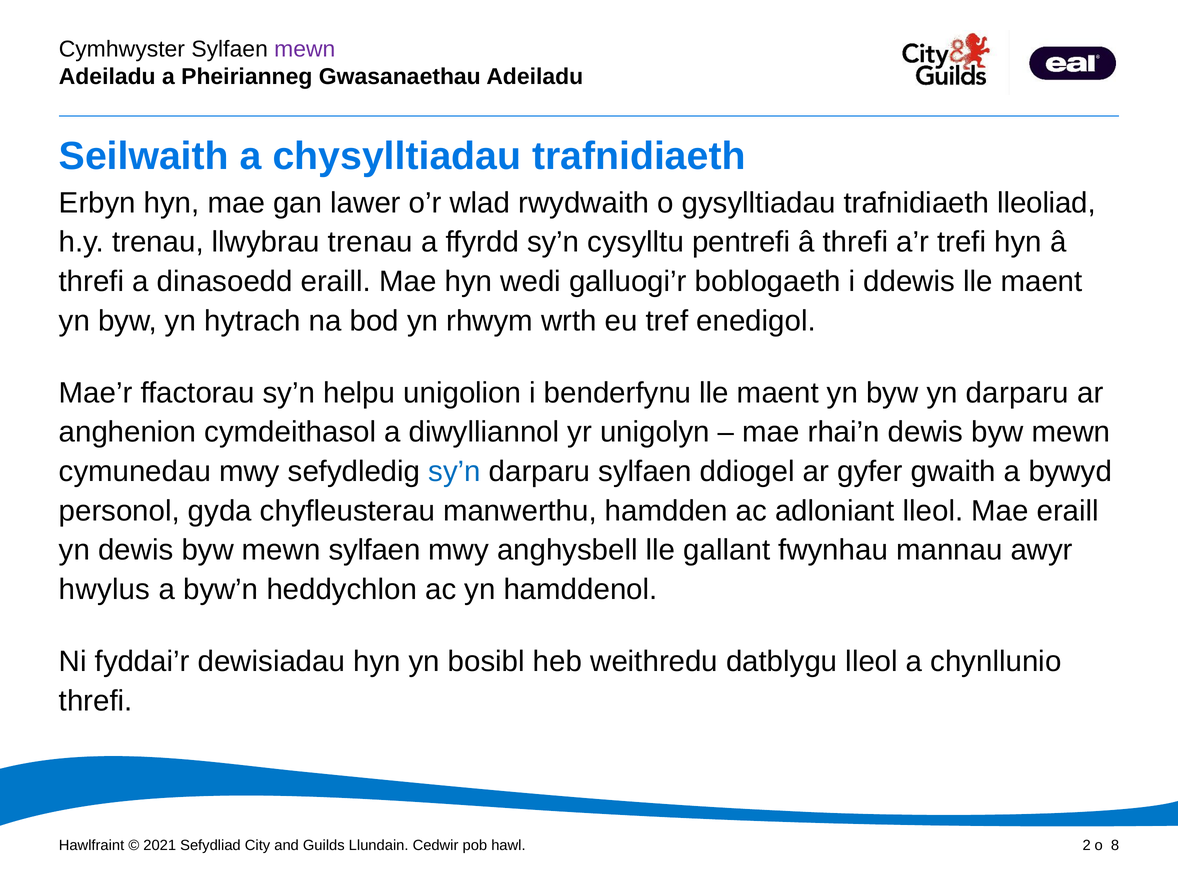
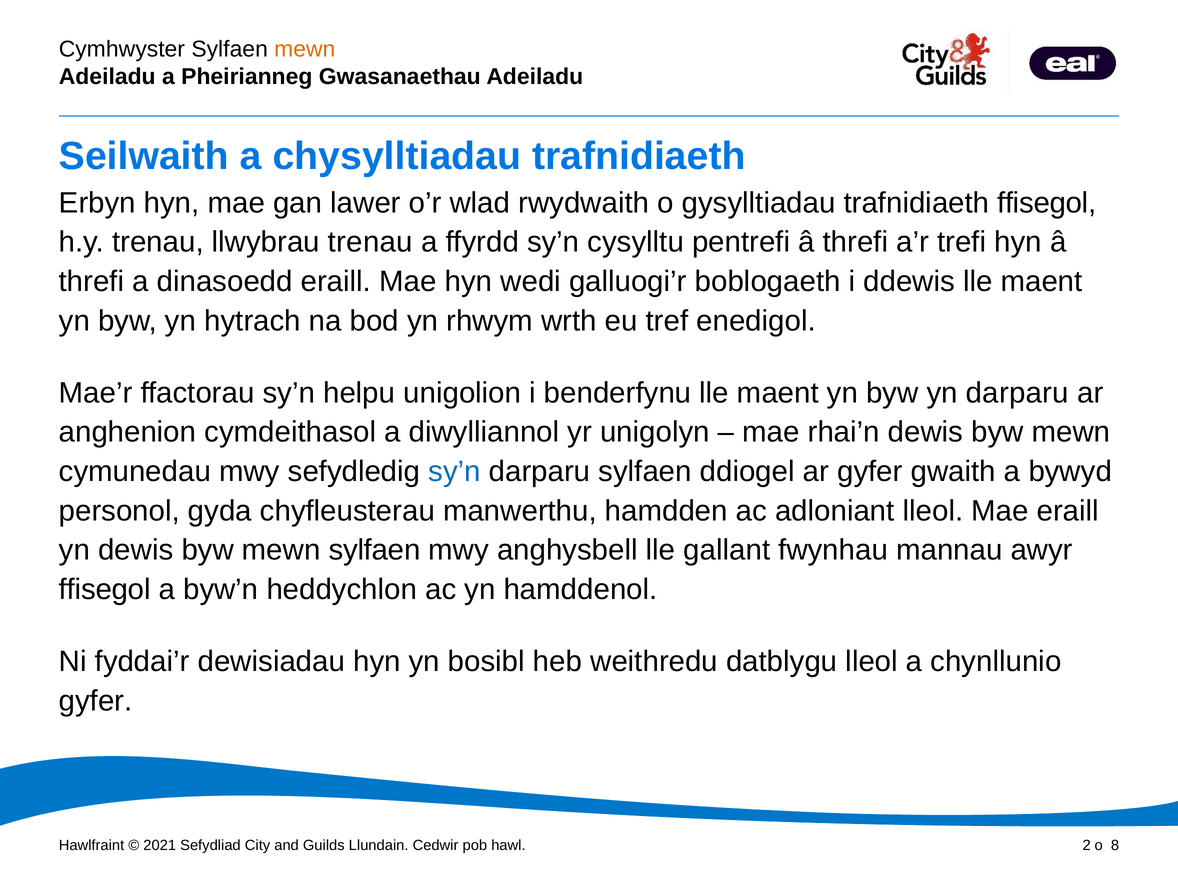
mewn at (305, 49) colour: purple -> orange
trafnidiaeth lleoliad: lleoliad -> ffisegol
hwylus at (105, 589): hwylus -> ffisegol
threfi at (96, 700): threfi -> gyfer
